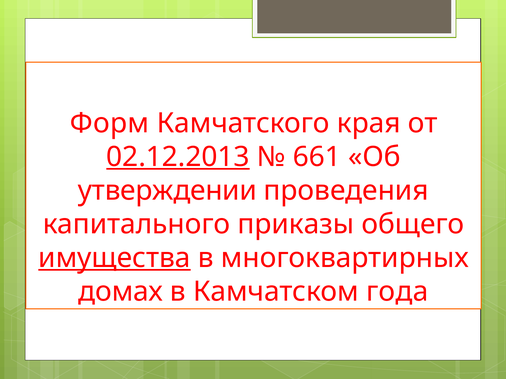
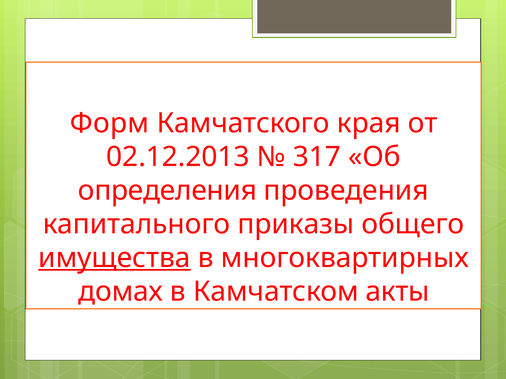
02.12.2013 underline: present -> none
661: 661 -> 317
утверждении: утверждении -> определения
года: года -> акты
